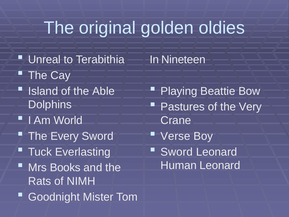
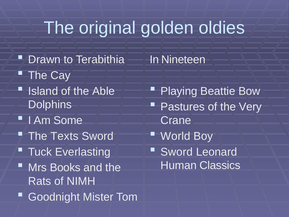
Unreal: Unreal -> Drawn
World: World -> Some
Every: Every -> Texts
Verse: Verse -> World
Human Leonard: Leonard -> Classics
